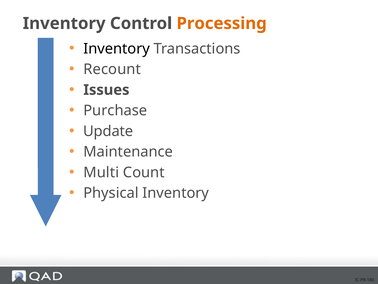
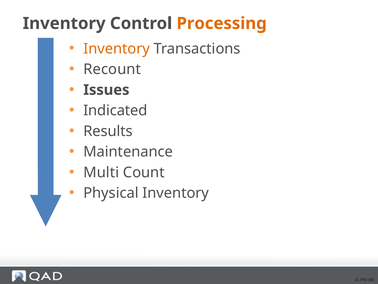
Inventory at (117, 49) colour: black -> orange
Purchase: Purchase -> Indicated
Update: Update -> Results
